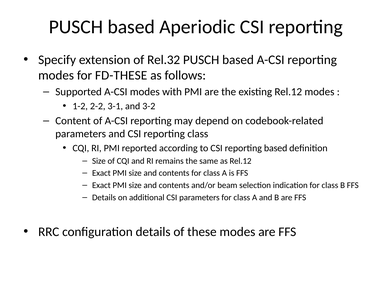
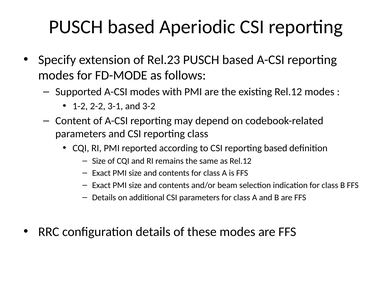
Rel.32: Rel.32 -> Rel.23
FD-THESE: FD-THESE -> FD-MODE
